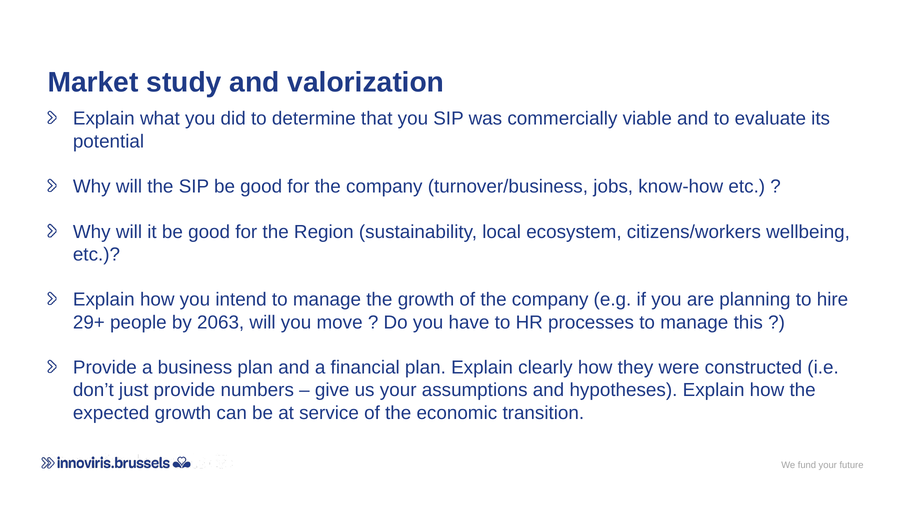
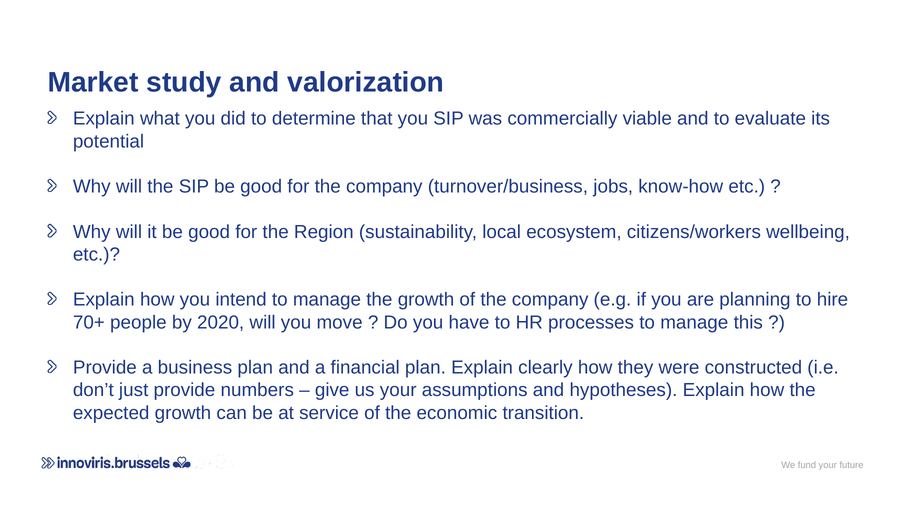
29+: 29+ -> 70+
2063: 2063 -> 2020
